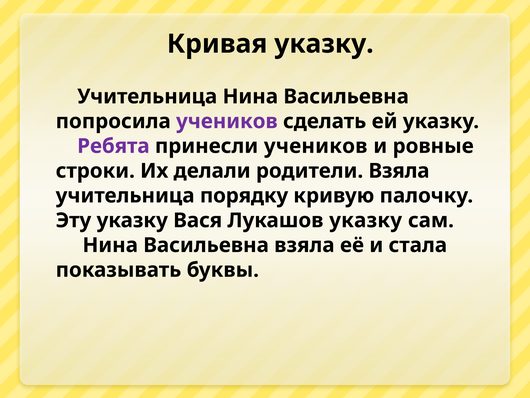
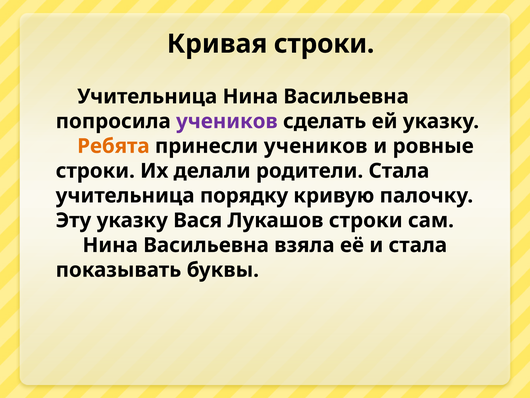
Кривая указку: указку -> строки
Ребята colour: purple -> orange
родители Взяла: Взяла -> Стала
Лукашов указку: указку -> строки
